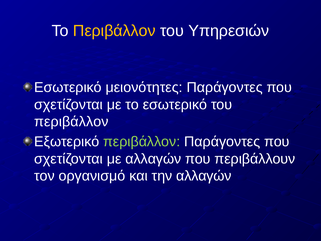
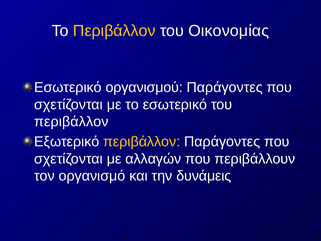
Υπηρεσιών: Υπηρεσιών -> Οικονομίας
μειονότητες: μειονότητες -> οργανισμού
περιβάλλον at (142, 142) colour: light green -> yellow
την αλλαγών: αλλαγών -> δυνάμεις
